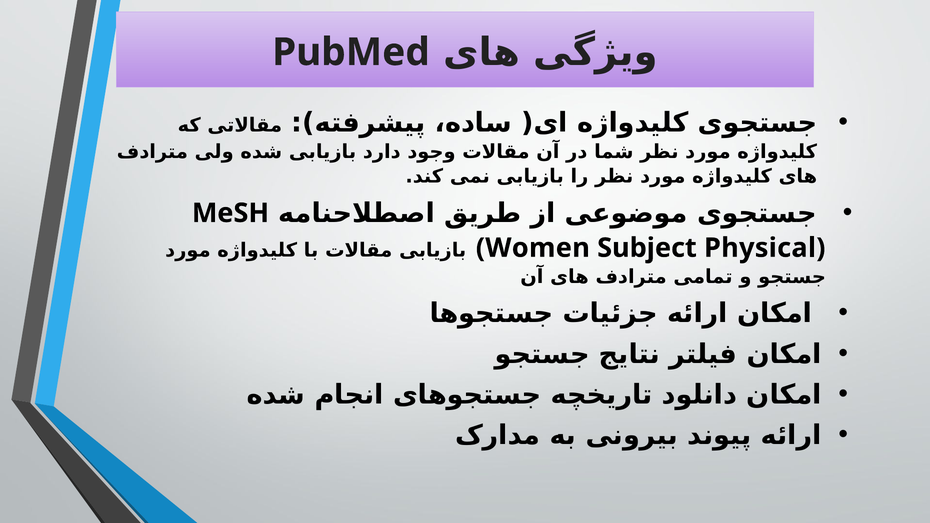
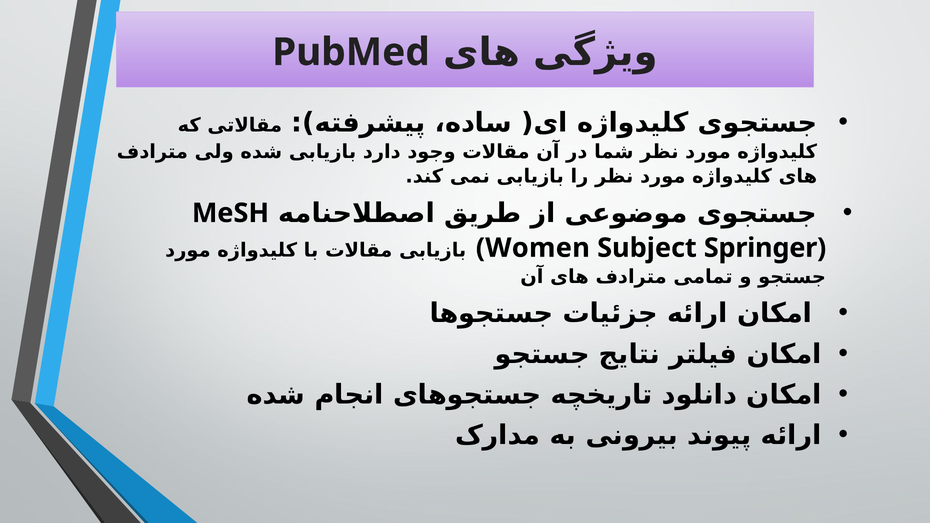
Physical: Physical -> Springer
